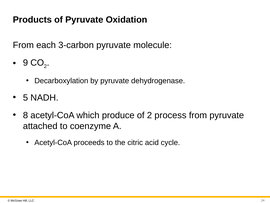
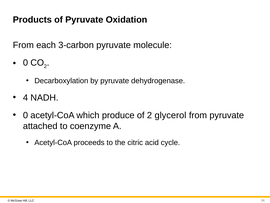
9 at (25, 63): 9 -> 0
5: 5 -> 4
8 at (25, 115): 8 -> 0
process: process -> glycerol
